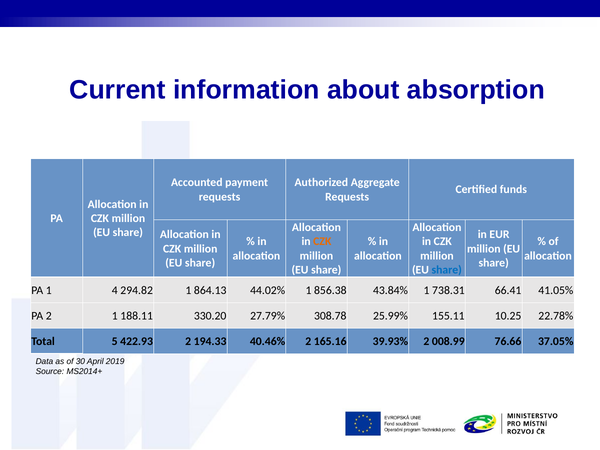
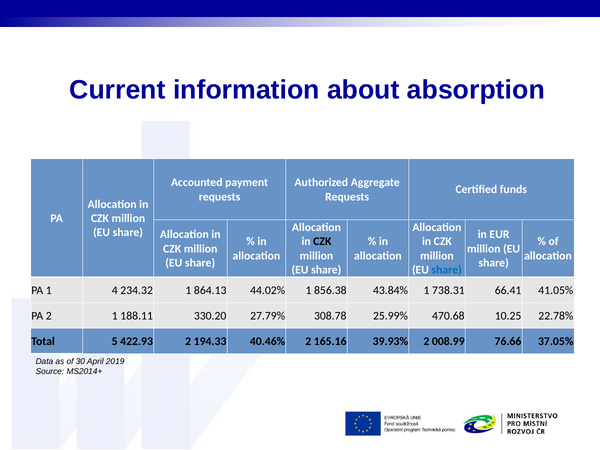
CZK at (322, 242) colour: orange -> black
294.82: 294.82 -> 234.32
155.11: 155.11 -> 470.68
